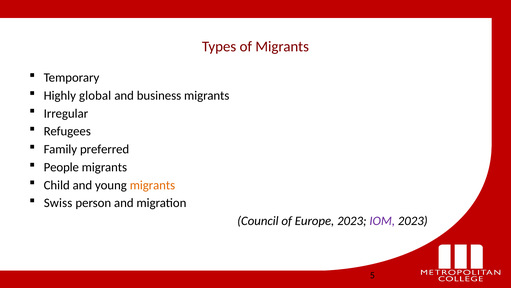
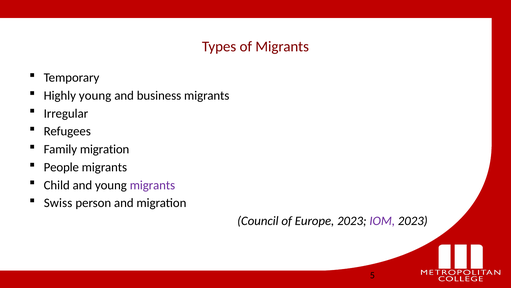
Highly global: global -> young
Family preferred: preferred -> migration
migrants at (152, 185) colour: orange -> purple
